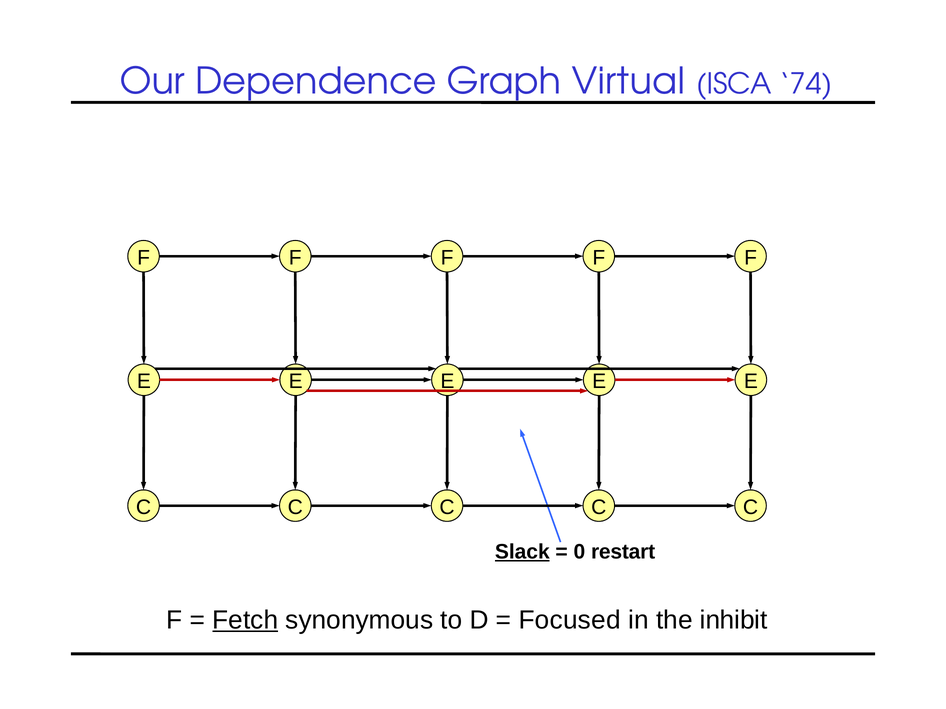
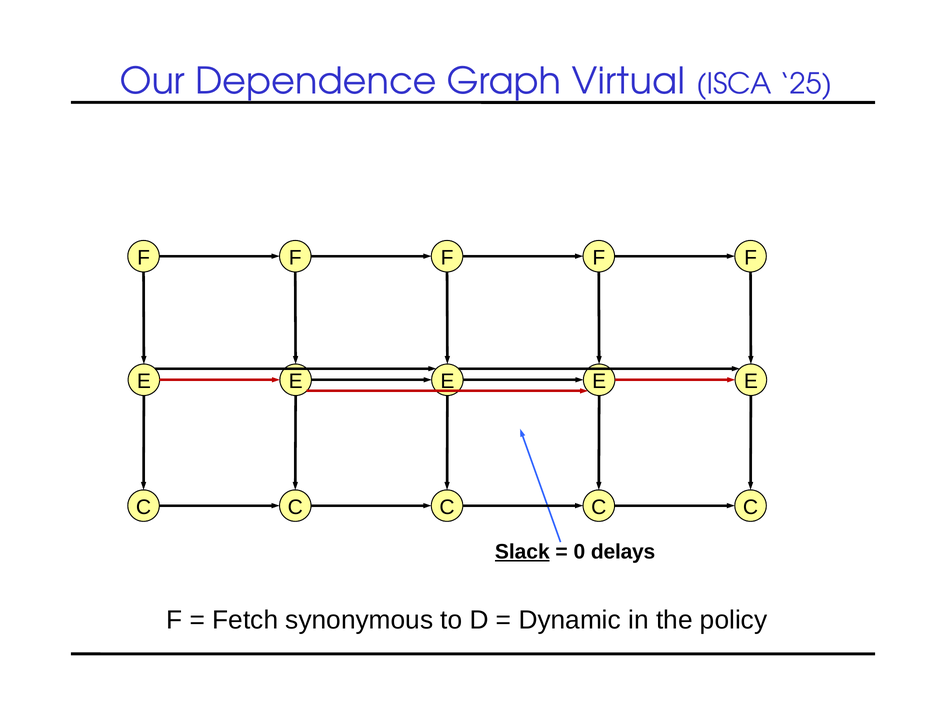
74: 74 -> 25
restart: restart -> delays
Fetch underline: present -> none
Focused: Focused -> Dynamic
inhibit: inhibit -> policy
